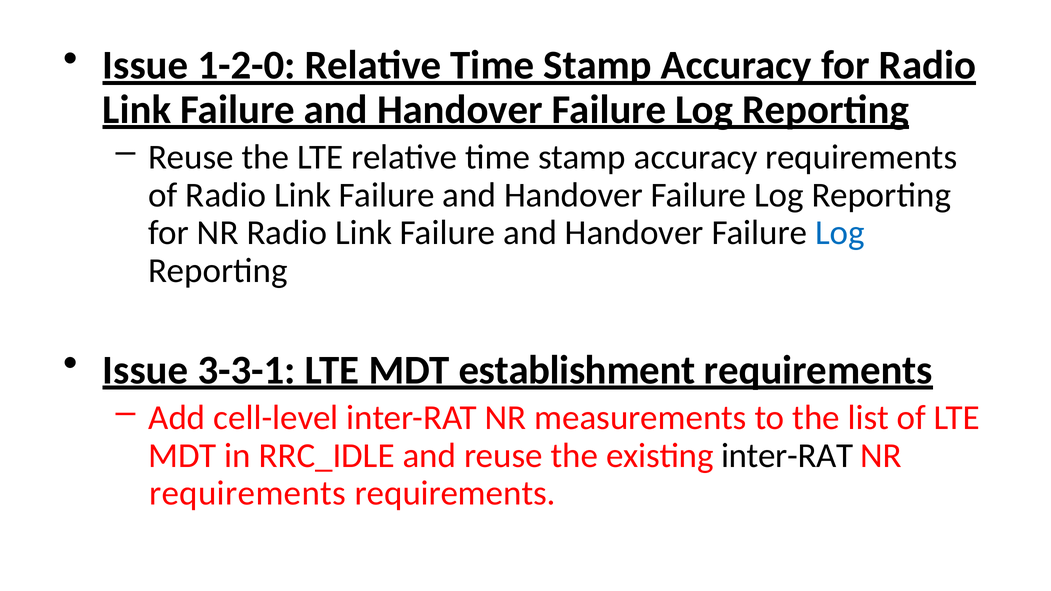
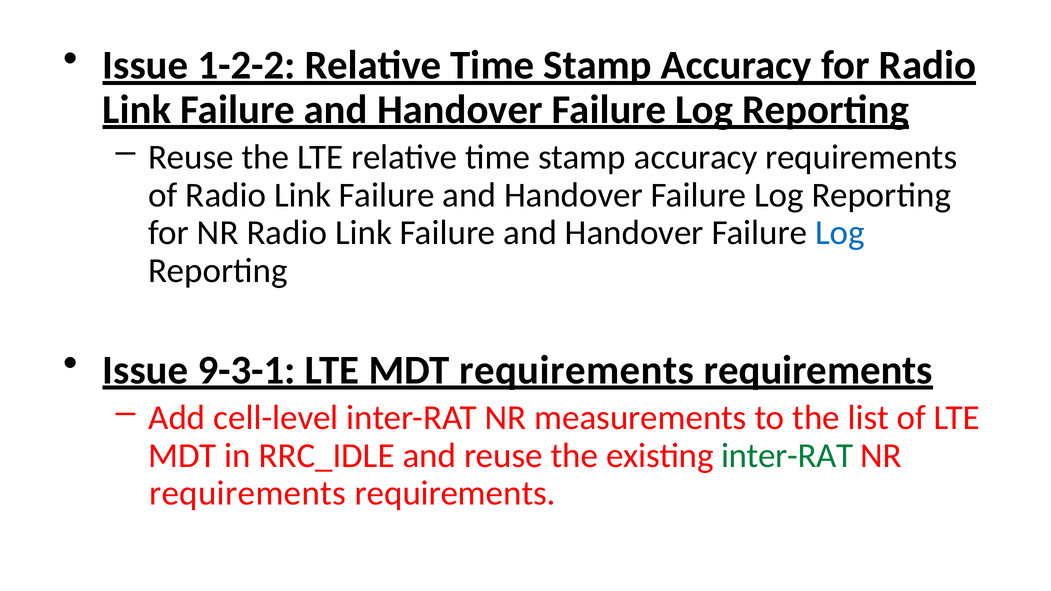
1-2-0: 1-2-0 -> 1-2-2
3-3-1: 3-3-1 -> 9-3-1
MDT establishment: establishment -> requirements
inter-RAT at (787, 456) colour: black -> green
